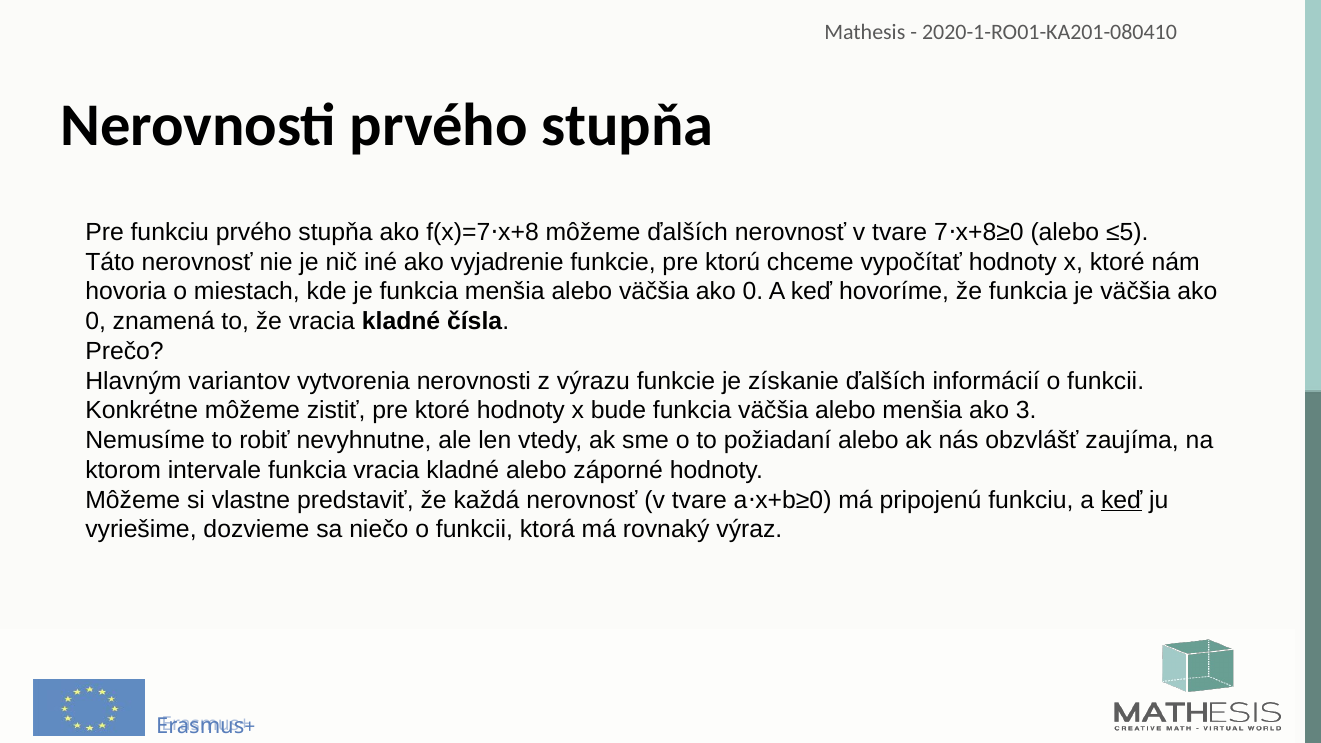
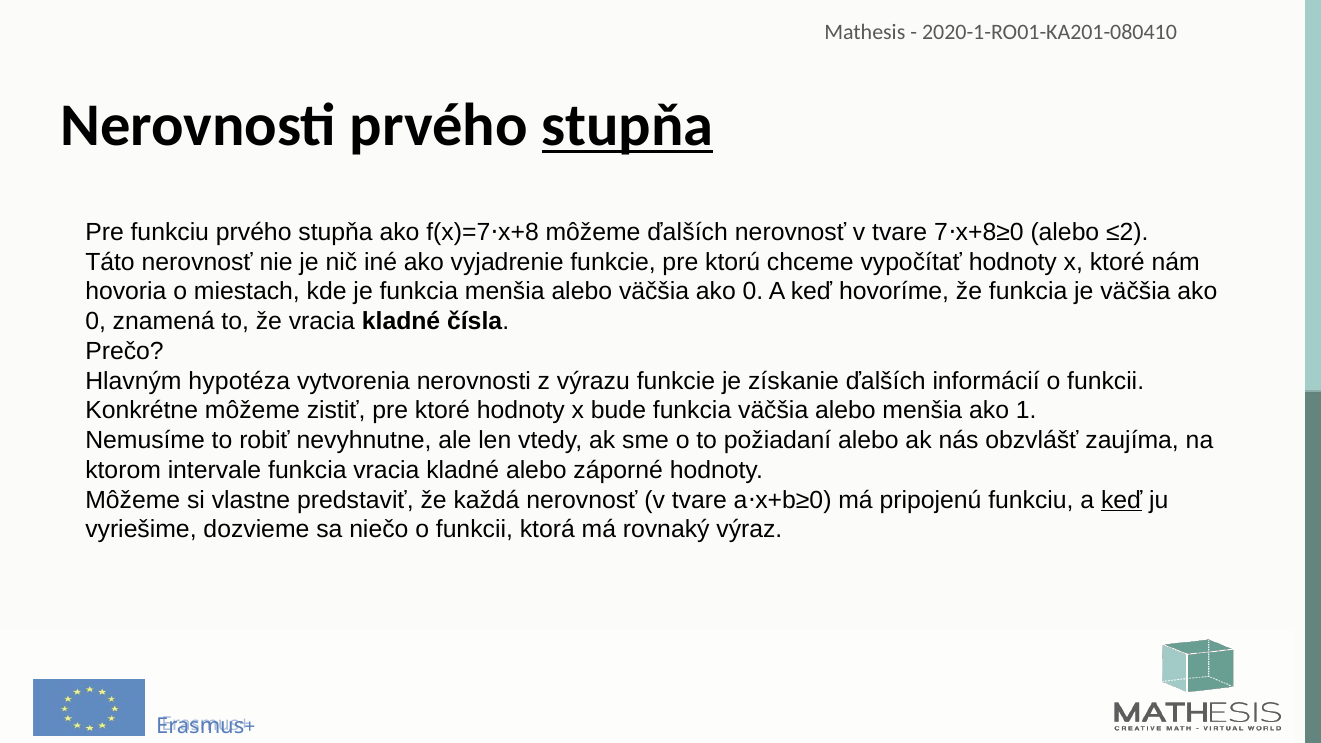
stupňa at (627, 125) underline: none -> present
≤5: ≤5 -> ≤2
variantov: variantov -> hypotéza
3: 3 -> 1
